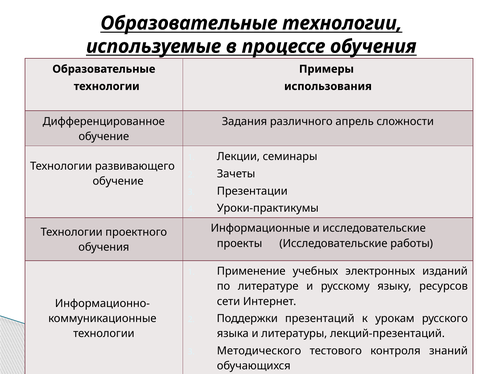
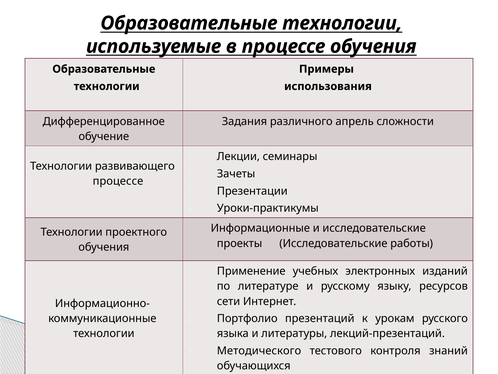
обучение at (118, 181): обучение -> процессе
Поддержки: Поддержки -> Портфолио
